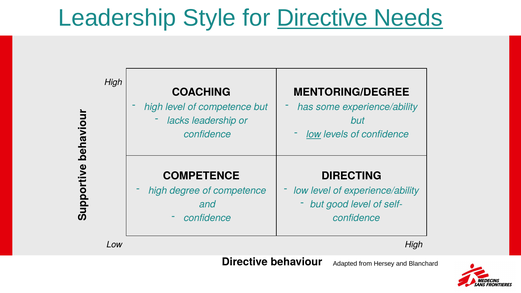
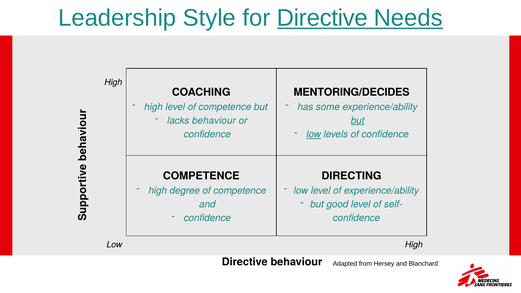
MENTORING/DEGREE: MENTORING/DEGREE -> MENTORING/DECIDES
lacks leadership: leadership -> behaviour
but at (358, 121) underline: none -> present
